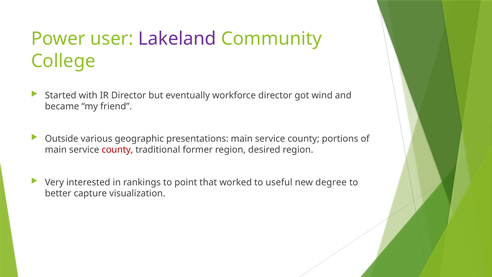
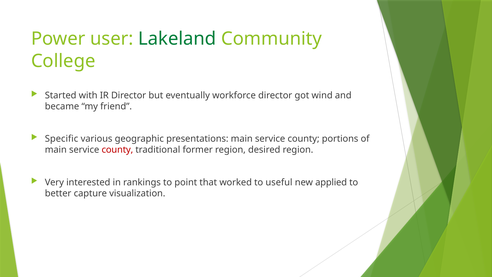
Lakeland colour: purple -> green
Outside: Outside -> Specific
degree: degree -> applied
